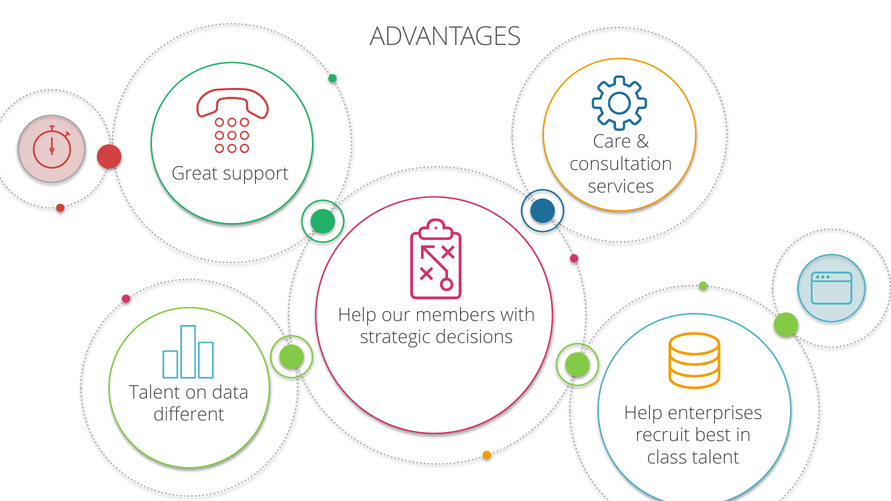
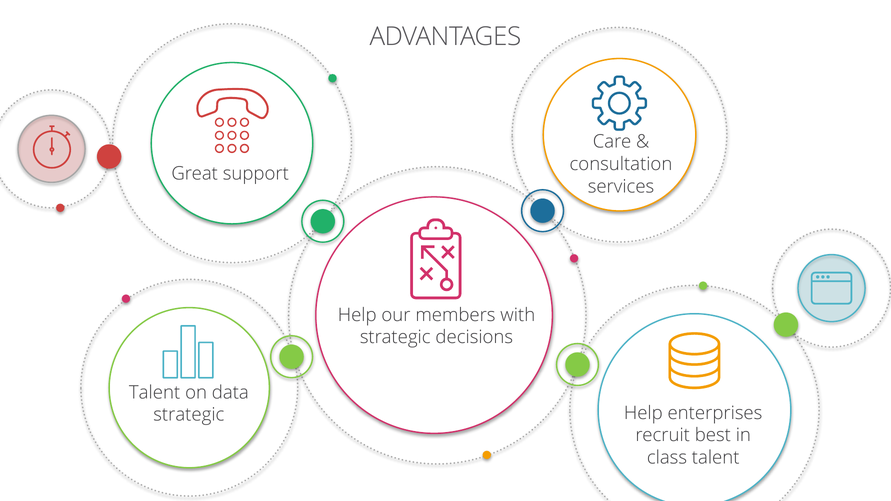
different at (189, 415): different -> strategic
